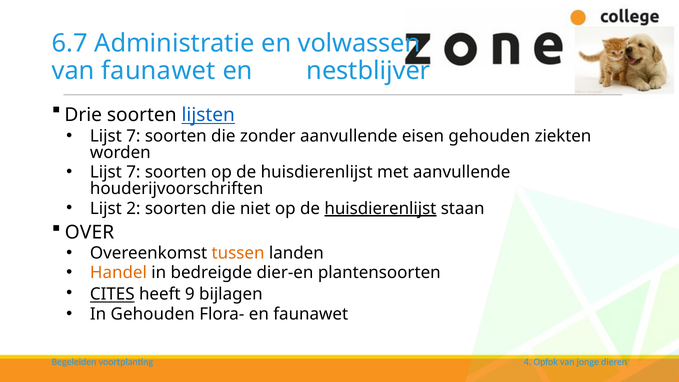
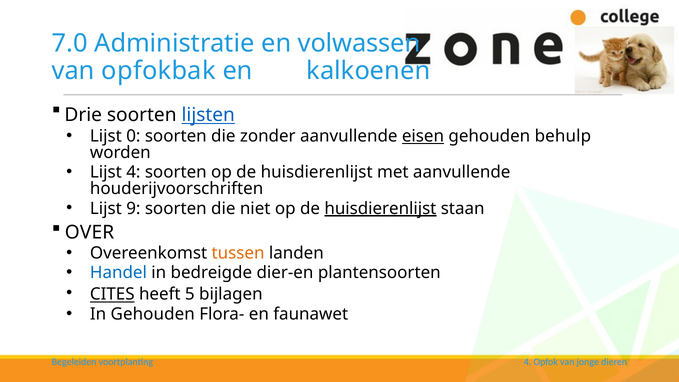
6.7: 6.7 -> 7.0
van faunawet: faunawet -> opfokbak
nestblijver: nestblijver -> kalkoenen
7 at (133, 136): 7 -> 0
eisen underline: none -> present
ziekten: ziekten -> behulp
7 at (133, 172): 7 -> 4
2: 2 -> 9
Handel colour: orange -> blue
9: 9 -> 5
